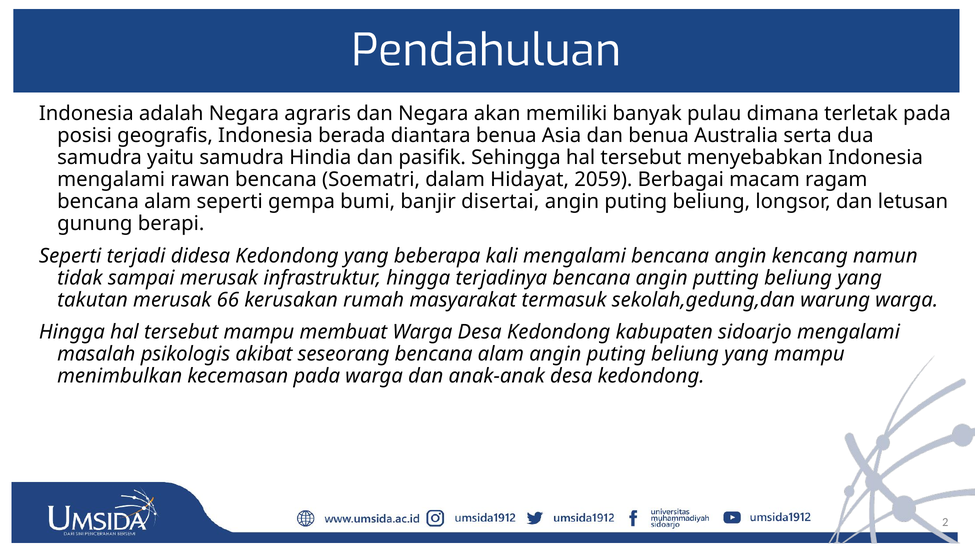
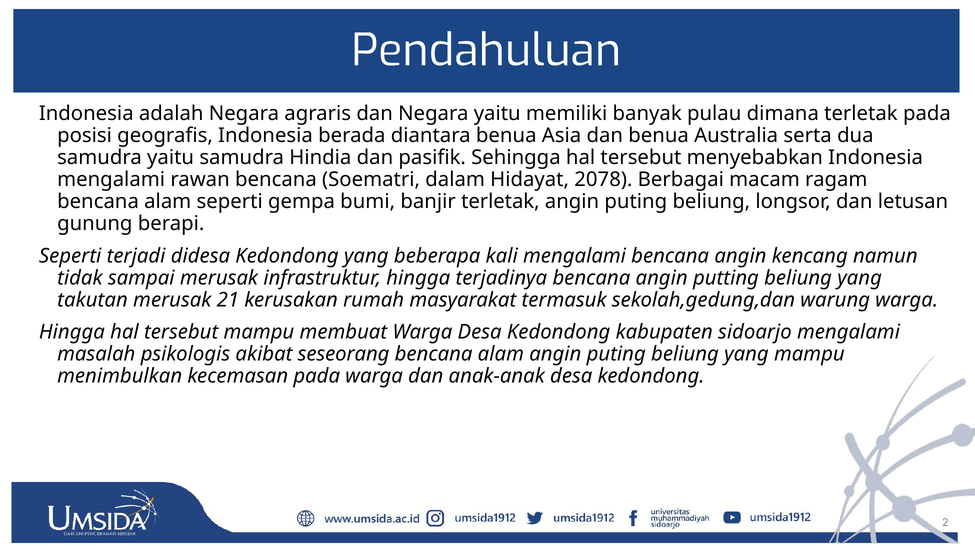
Negara akan: akan -> yaitu
2059: 2059 -> 2078
banjir disertai: disertai -> terletak
66: 66 -> 21
